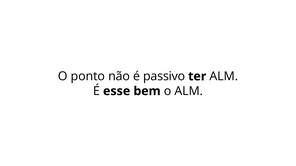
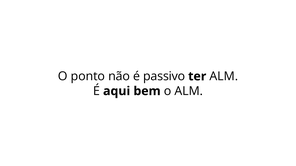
esse: esse -> aqui
